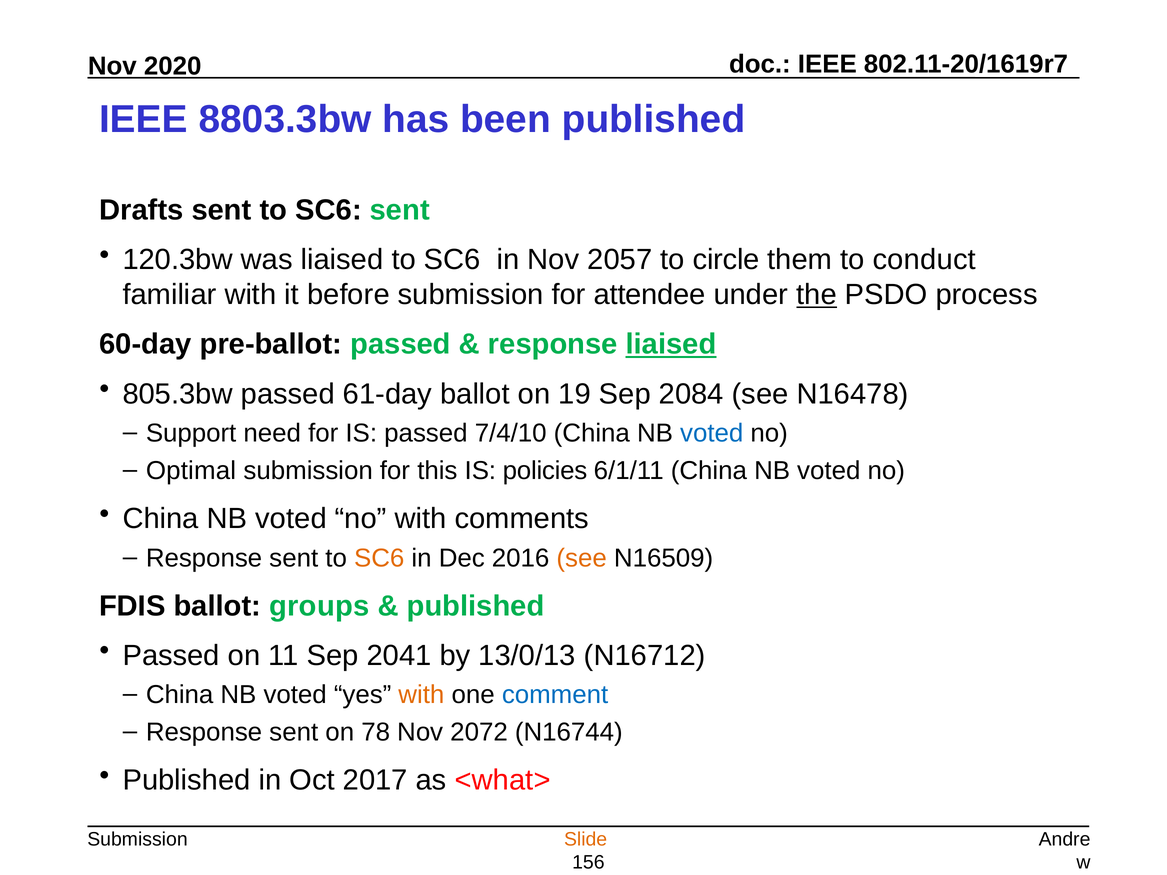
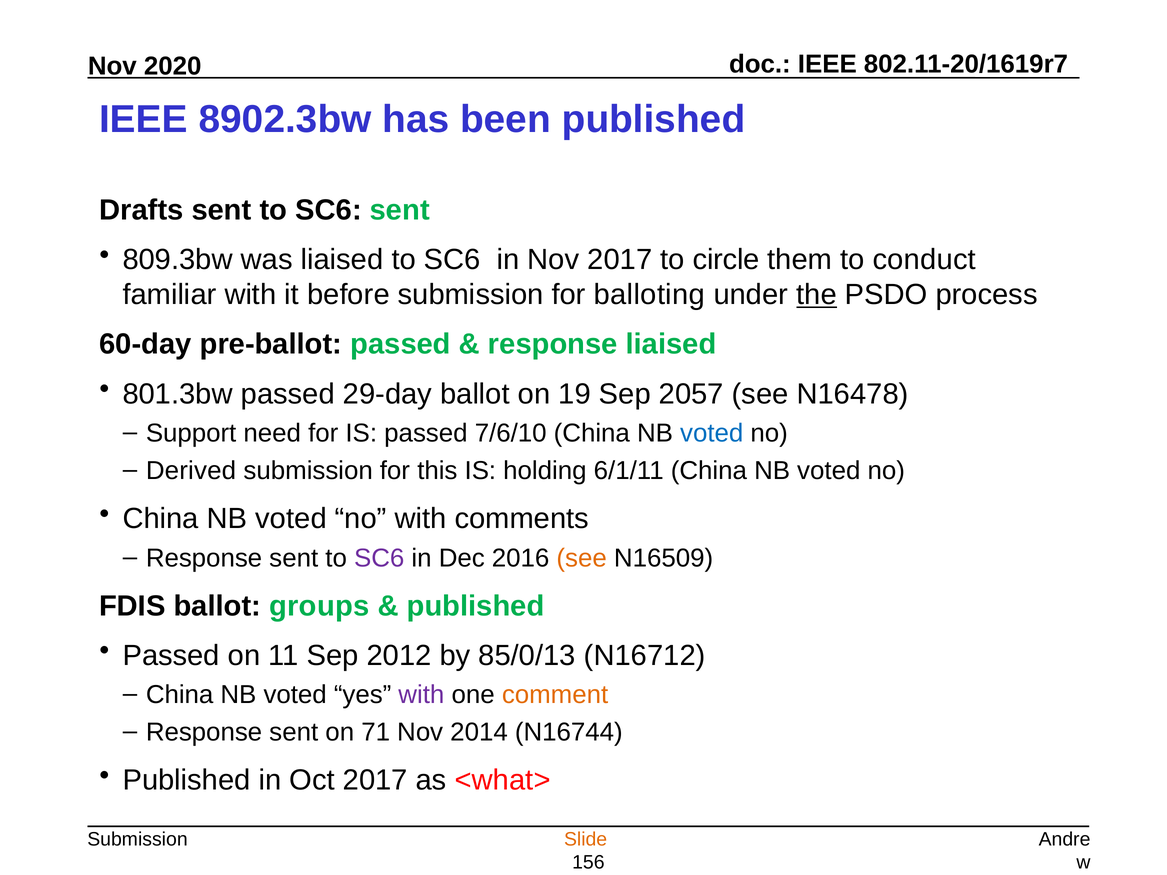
8803.3bw: 8803.3bw -> 8902.3bw
120.3bw: 120.3bw -> 809.3bw
Nov 2057: 2057 -> 2017
attendee: attendee -> balloting
liaised at (671, 344) underline: present -> none
805.3bw: 805.3bw -> 801.3bw
61-day: 61-day -> 29-day
2084: 2084 -> 2057
7/4/10: 7/4/10 -> 7/6/10
Optimal: Optimal -> Derived
policies: policies -> holding
SC6 at (379, 558) colour: orange -> purple
2041: 2041 -> 2012
13/0/13: 13/0/13 -> 85/0/13
with at (421, 695) colour: orange -> purple
comment colour: blue -> orange
78: 78 -> 71
2072: 2072 -> 2014
